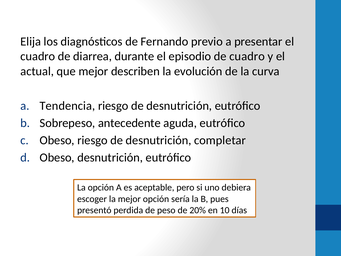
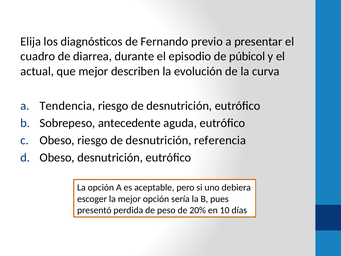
de cuadro: cuadro -> púbicol
completar: completar -> referencia
